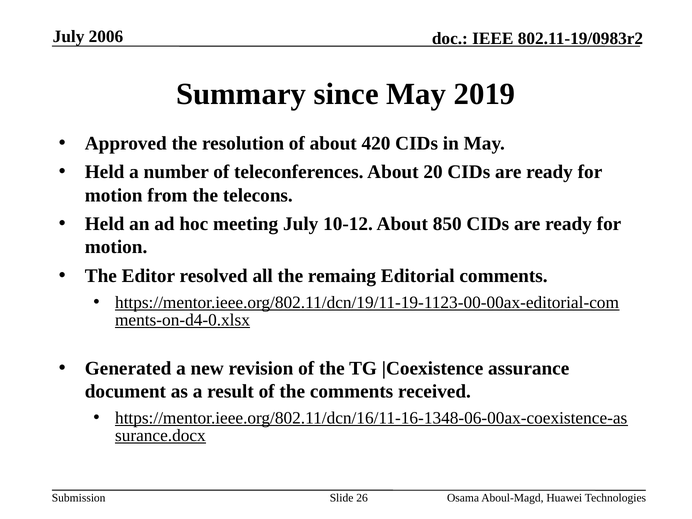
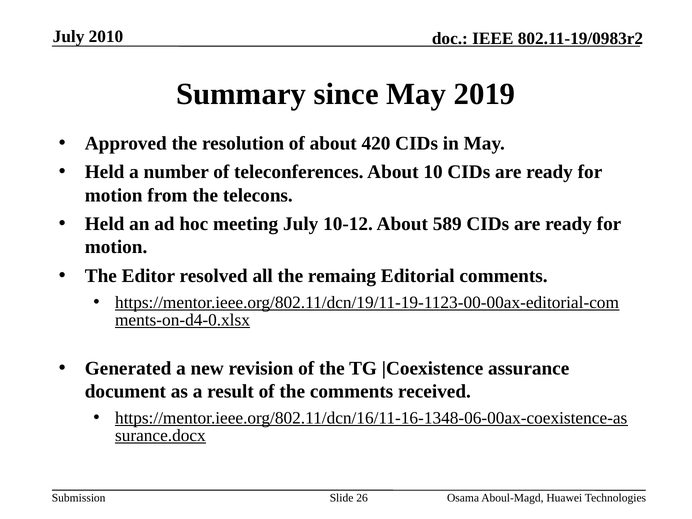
2006: 2006 -> 2010
20: 20 -> 10
850: 850 -> 589
